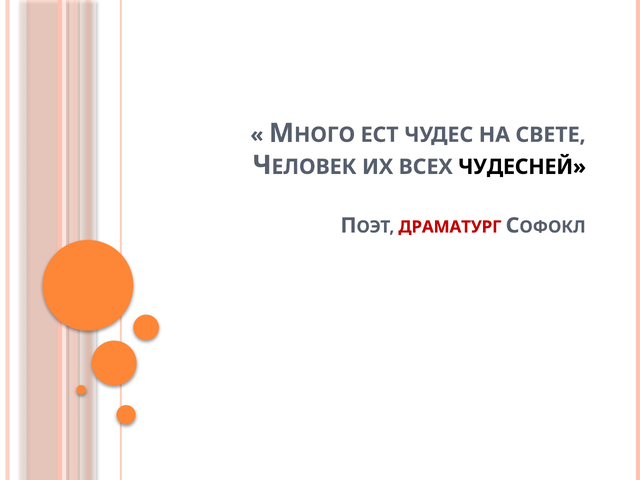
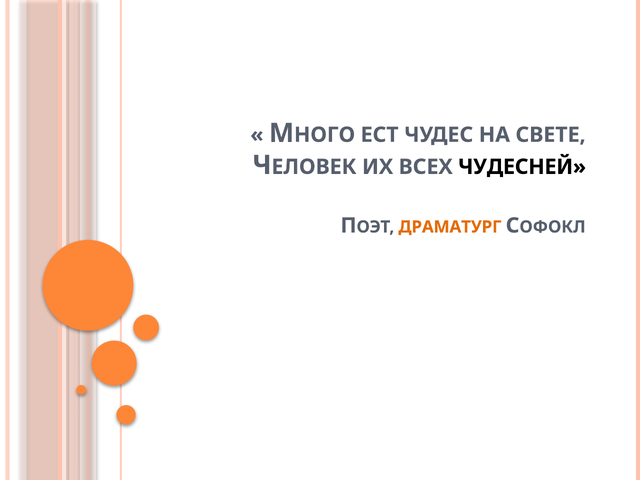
ДРАМАТУРГ colour: red -> orange
